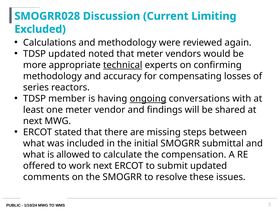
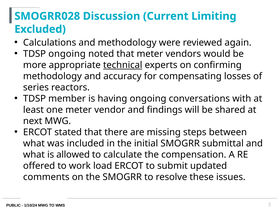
TDSP updated: updated -> ongoing
ongoing at (148, 99) underline: present -> none
work next: next -> load
